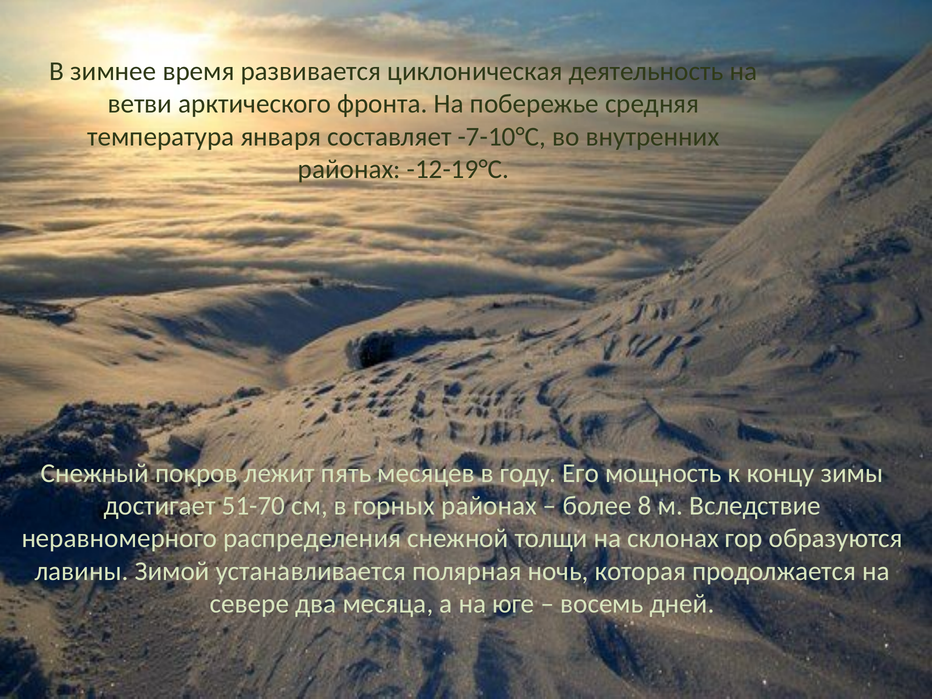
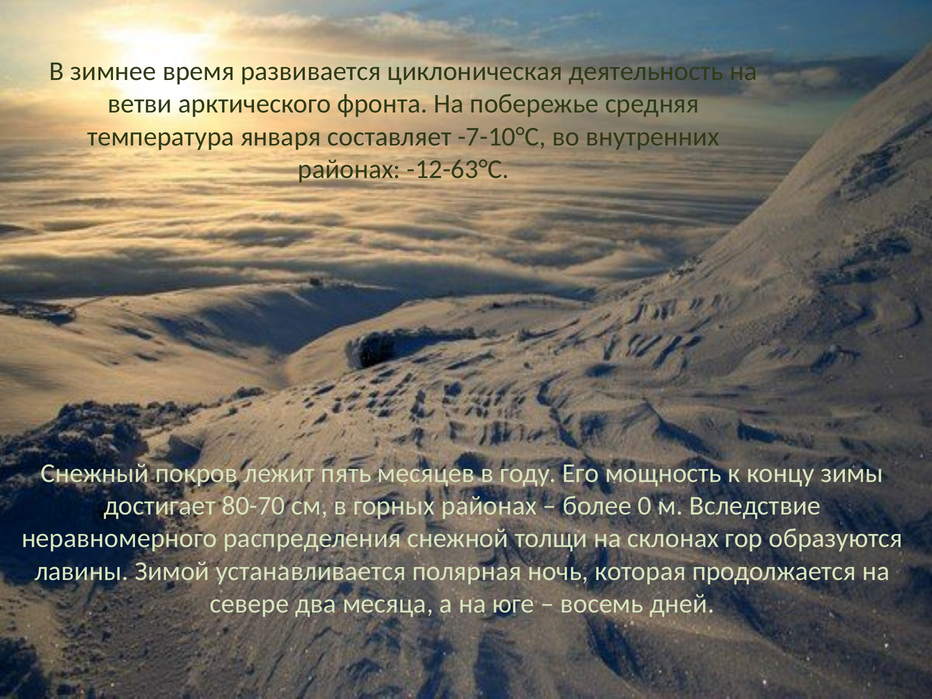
-12-19°С: -12-19°С -> -12-63°С
51-70: 51-70 -> 80-70
8: 8 -> 0
